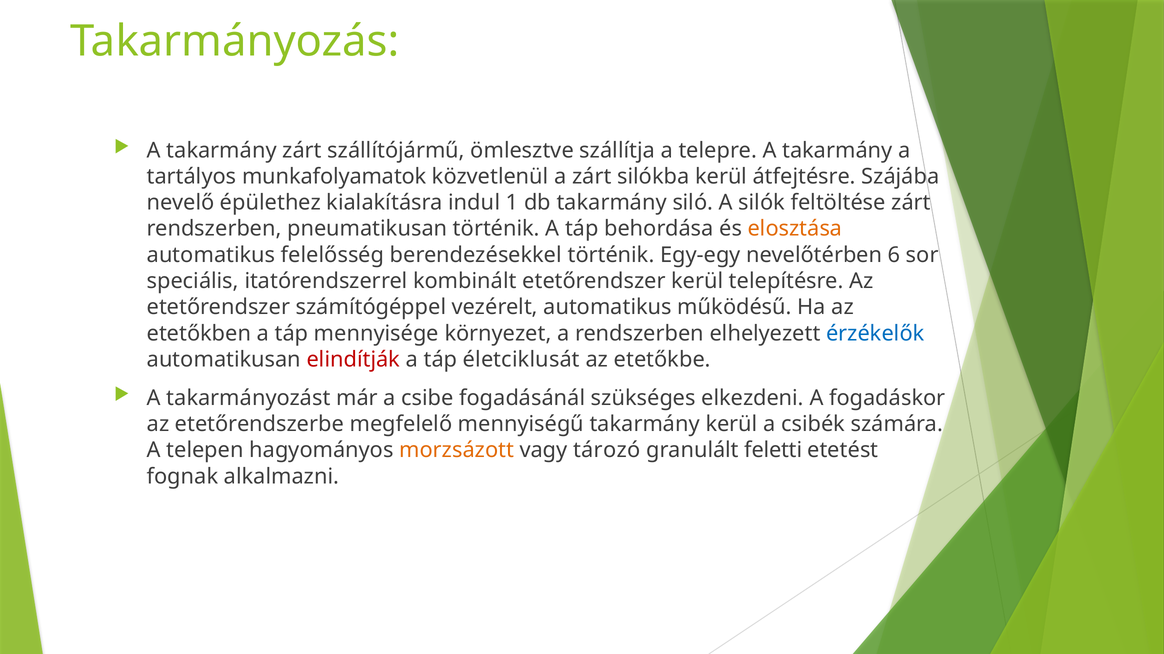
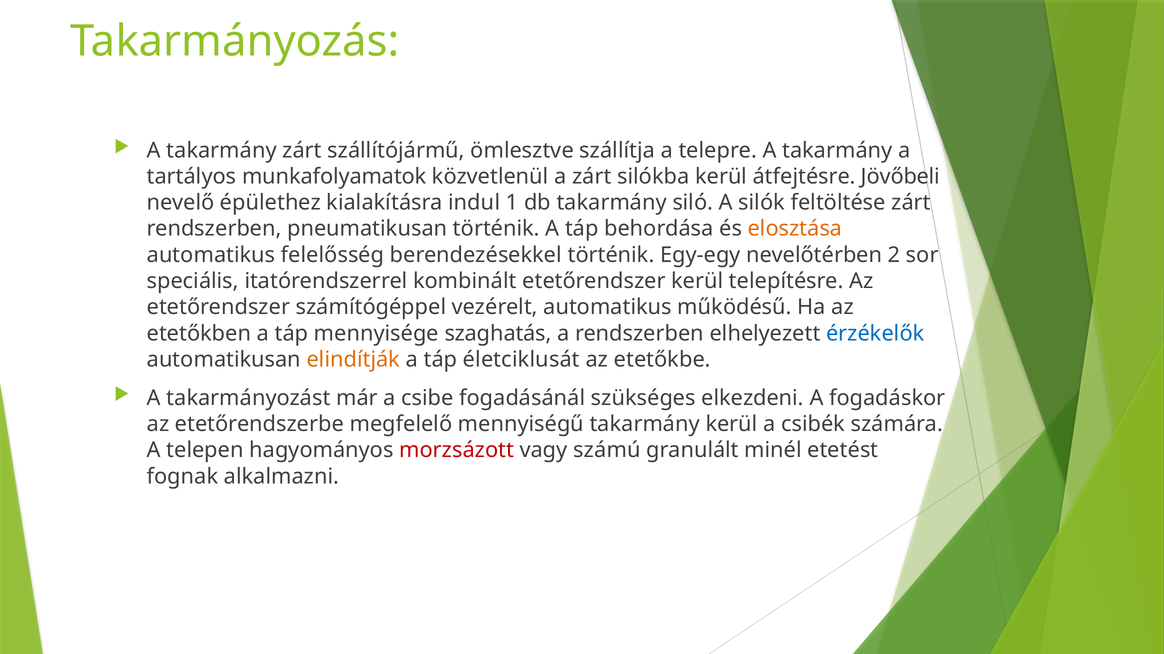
Szájába: Szájába -> Jövőbeli
6: 6 -> 2
környezet: környezet -> szaghatás
elindítják colour: red -> orange
morzsázott colour: orange -> red
tározó: tározó -> számú
feletti: feletti -> minél
